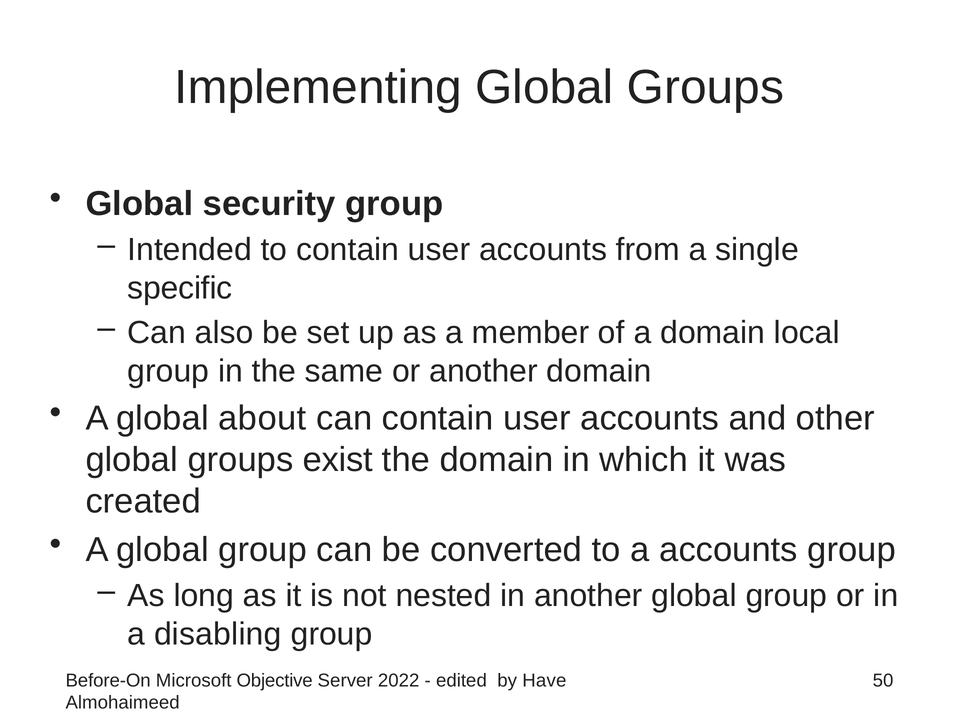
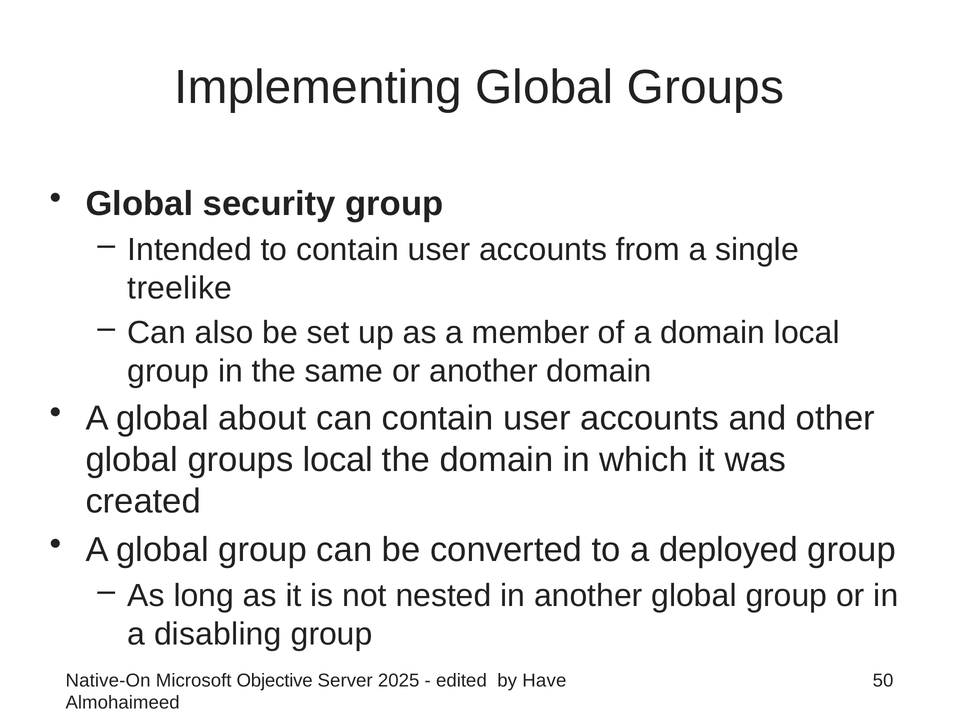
specific: specific -> treelike
groups exist: exist -> local
a accounts: accounts -> deployed
Before-On: Before-On -> Native-On
2022: 2022 -> 2025
